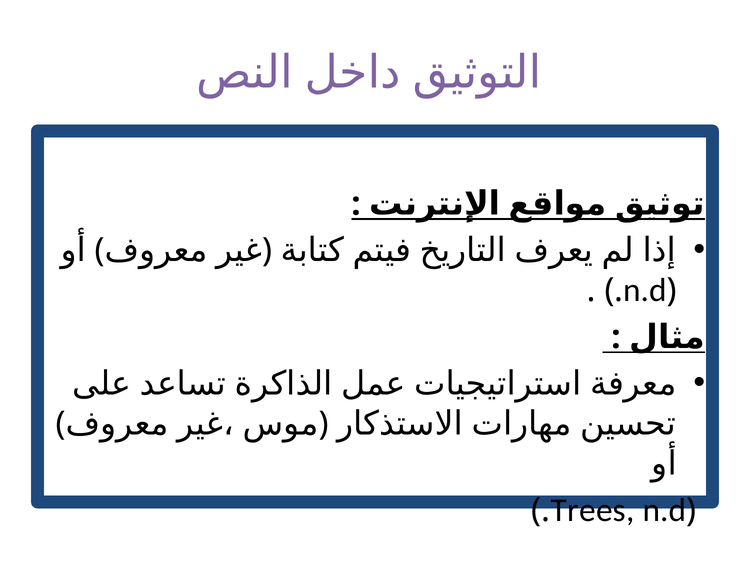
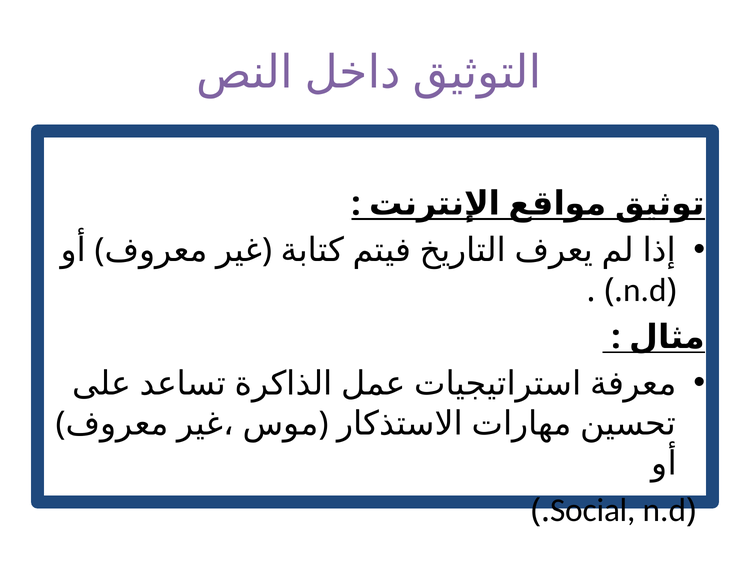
Trees: Trees -> Social
